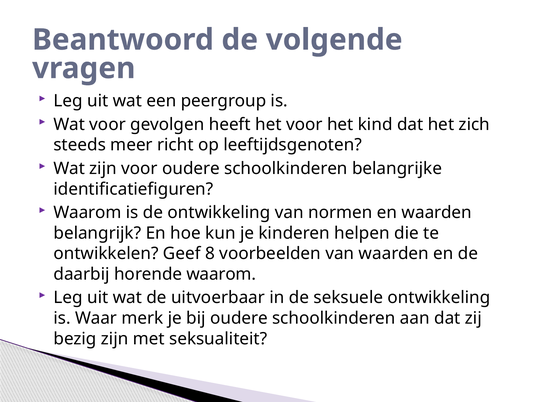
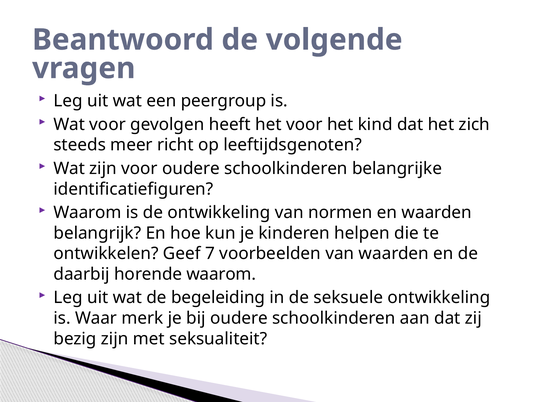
8: 8 -> 7
uitvoerbaar: uitvoerbaar -> begeleiding
